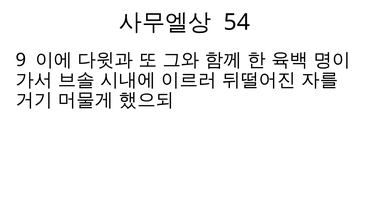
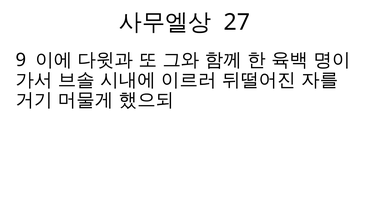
54: 54 -> 27
